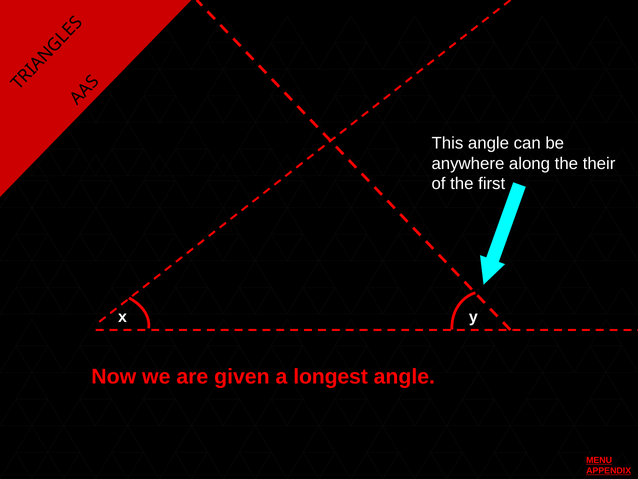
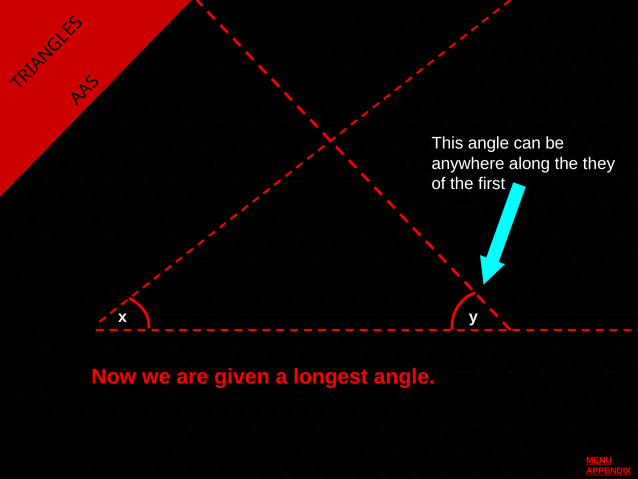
their: their -> they
